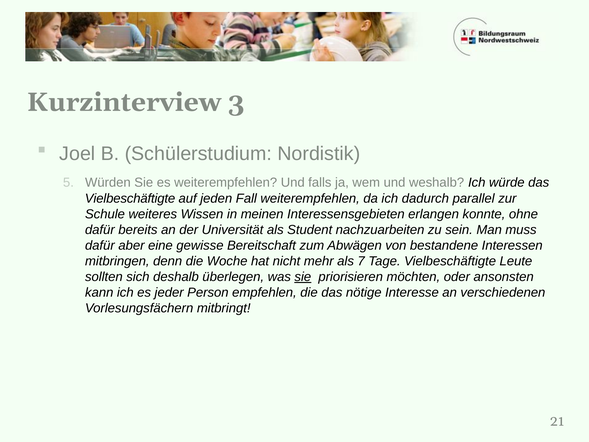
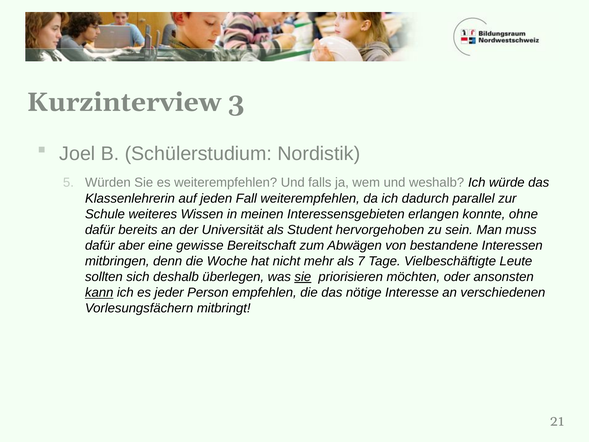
Vielbeschäftigte at (130, 198): Vielbeschäftigte -> Klassenlehrerin
nachzuarbeiten: nachzuarbeiten -> hervorgehoben
kann underline: none -> present
